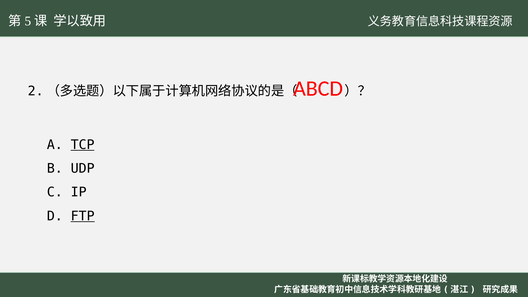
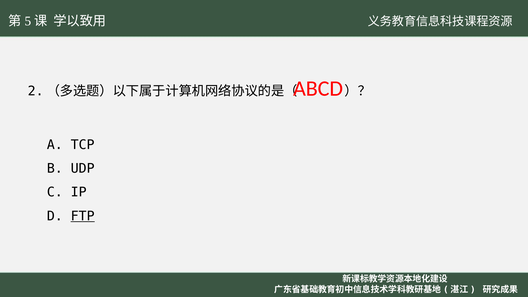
TCP underline: present -> none
